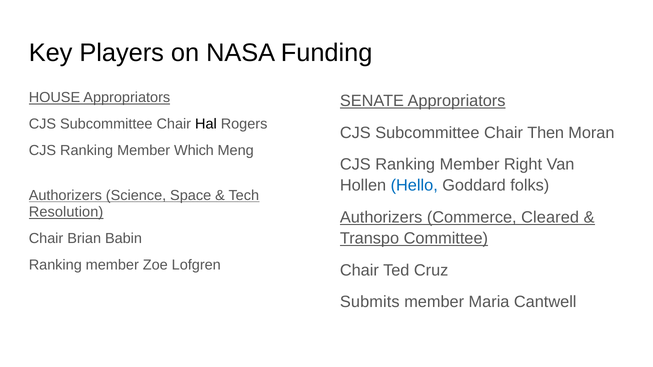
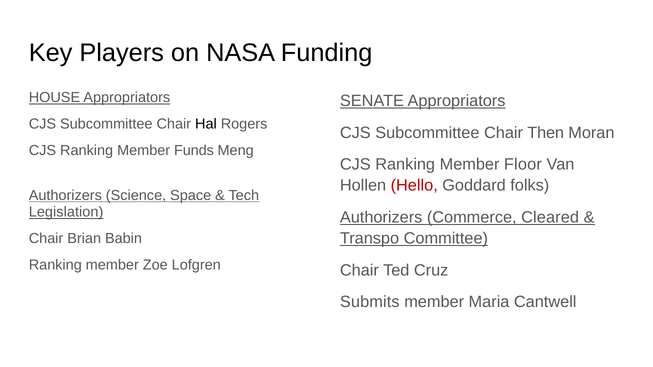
Which: Which -> Funds
Right: Right -> Floor
Hello colour: blue -> red
Resolution: Resolution -> Legislation
